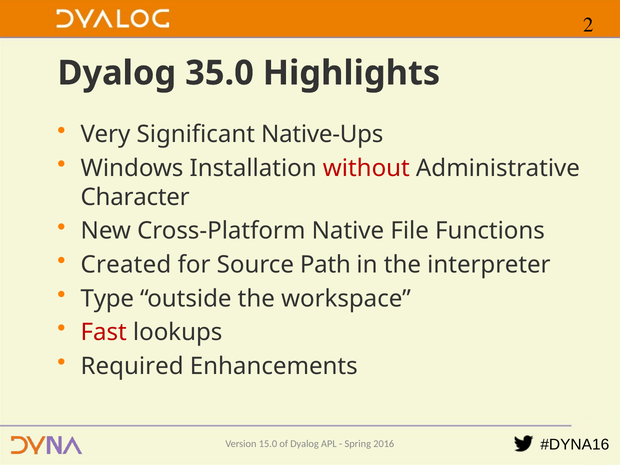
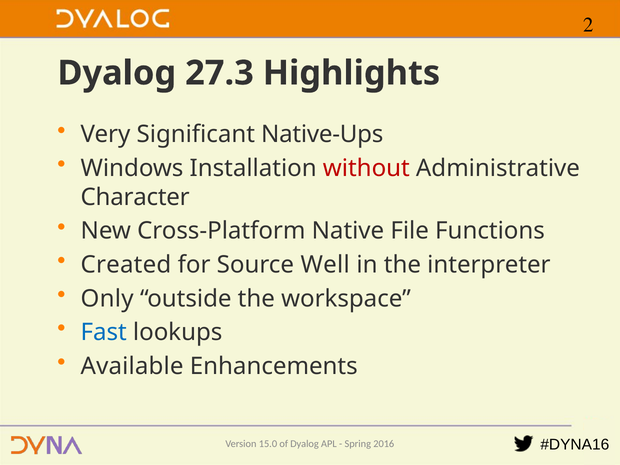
35.0: 35.0 -> 27.3
Path: Path -> Well
Type: Type -> Only
Fast colour: red -> blue
Required: Required -> Available
